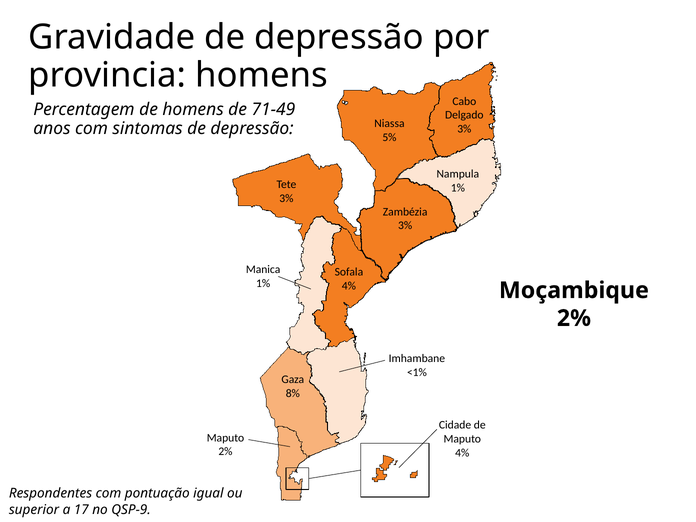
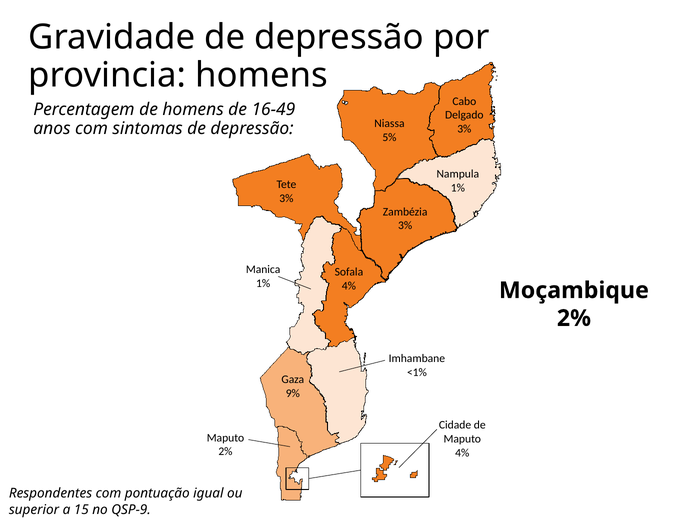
71-49: 71-49 -> 16-49
8%: 8% -> 9%
17: 17 -> 15
